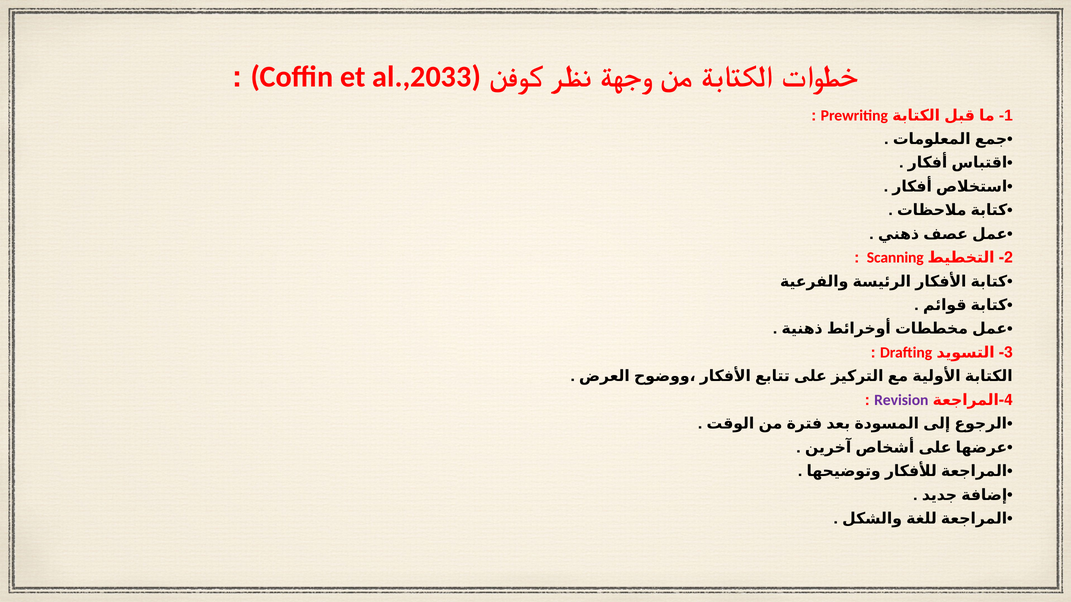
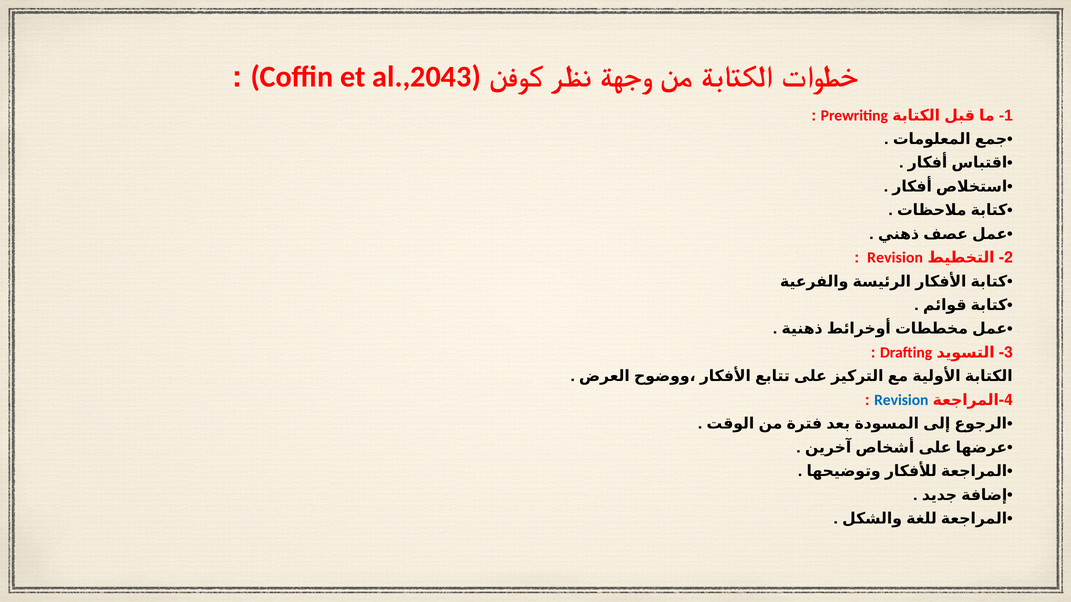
al.,2033: al.,2033 -> al.,2043
Scanning at (895, 258): Scanning -> Revision
Revision at (901, 400) colour: purple -> blue
